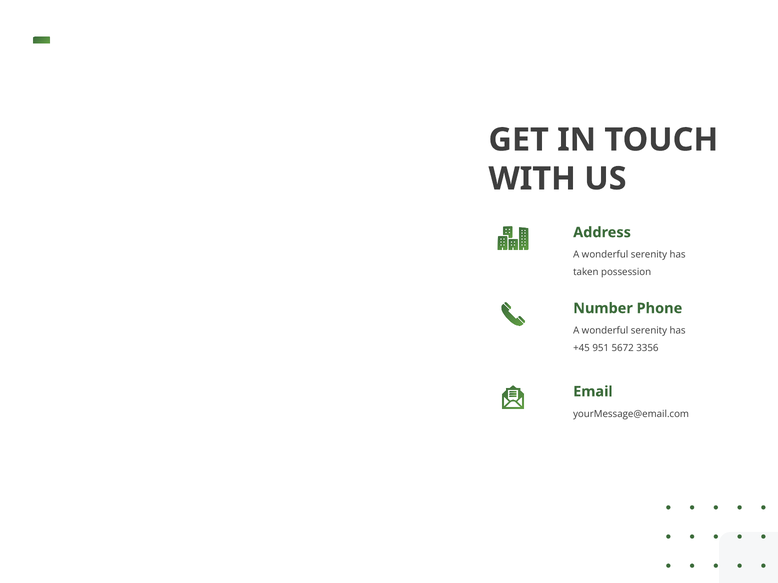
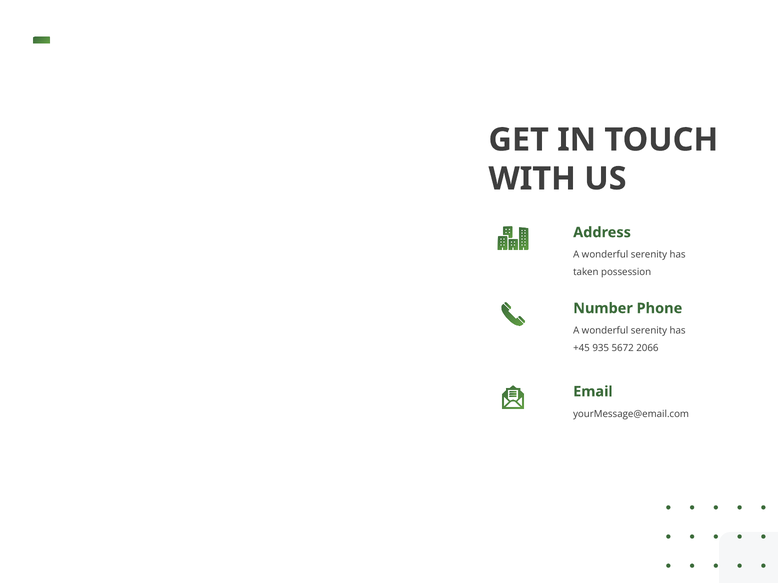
951: 951 -> 935
3356: 3356 -> 2066
